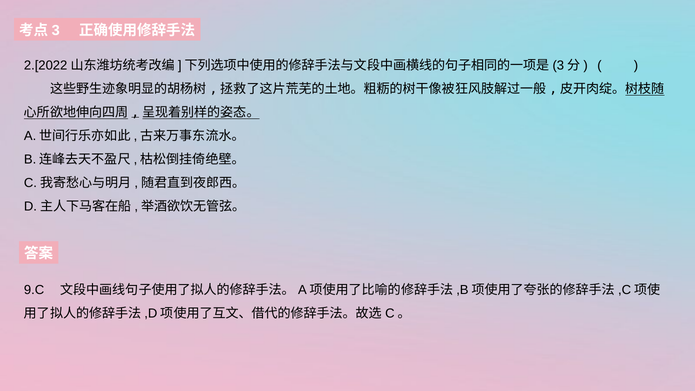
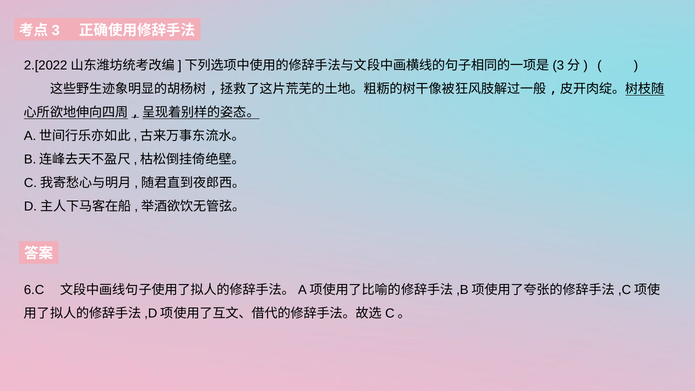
9.C: 9.C -> 6.C
